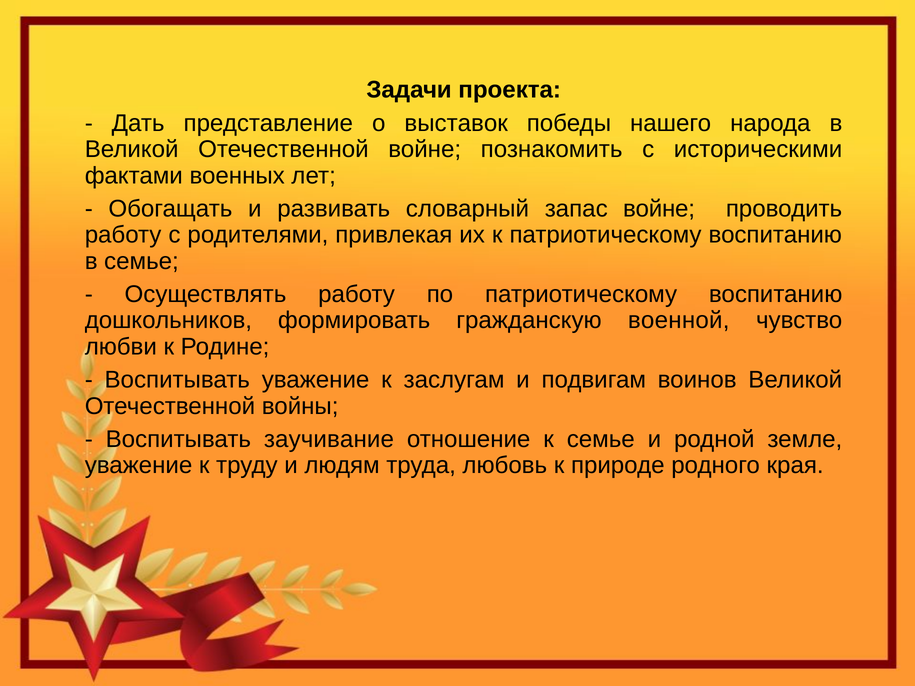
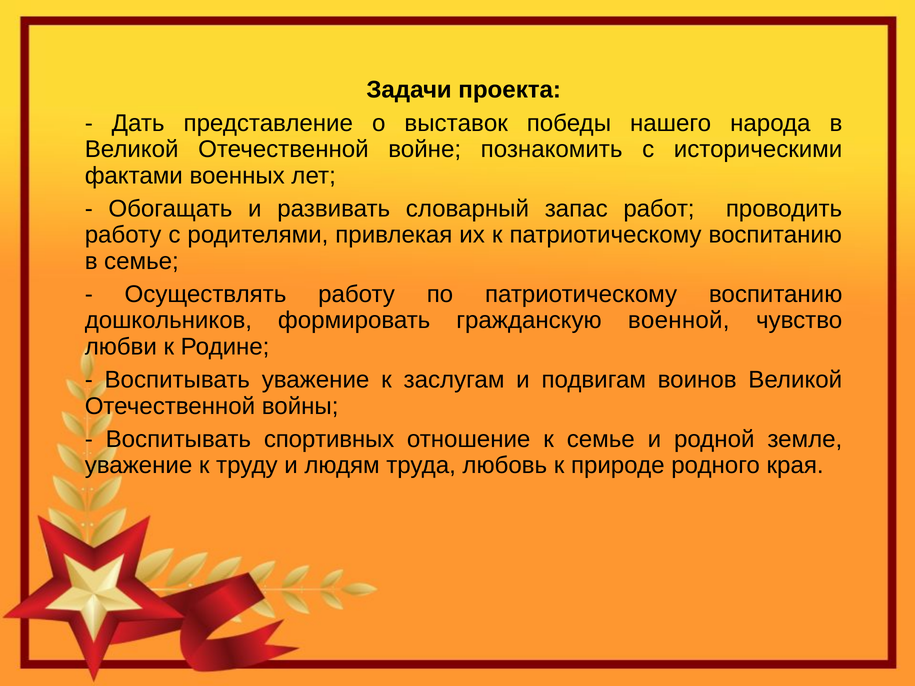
запас войне: войне -> работ
заучивание: заучивание -> спортивных
